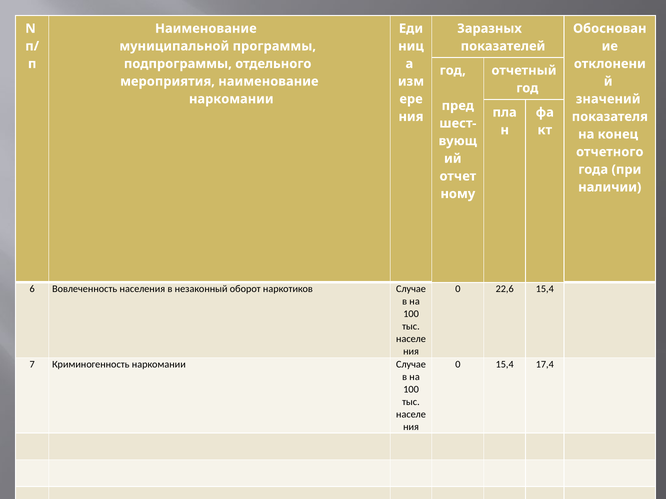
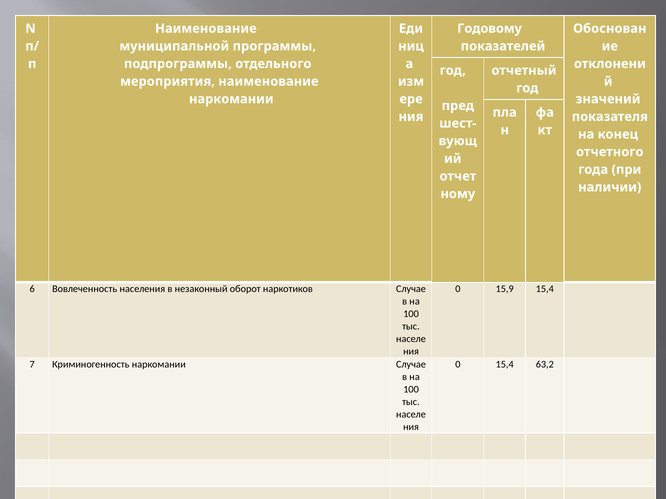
Заразных: Заразных -> Годовому
22,6: 22,6 -> 15,9
17,4: 17,4 -> 63,2
